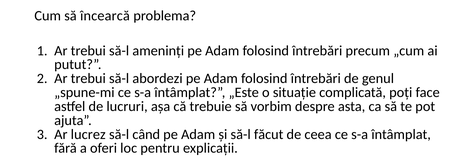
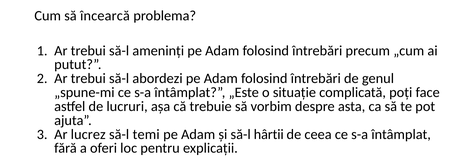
când: când -> temi
făcut: făcut -> hârtii
